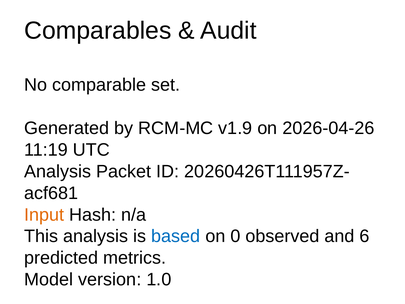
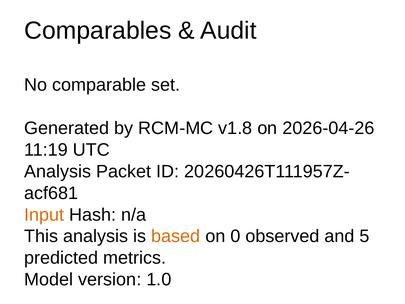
v1.9: v1.9 -> v1.8
based colour: blue -> orange
6: 6 -> 5
